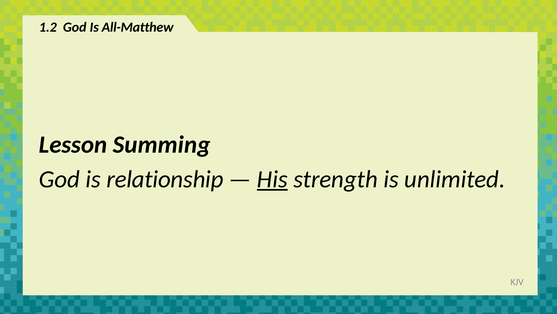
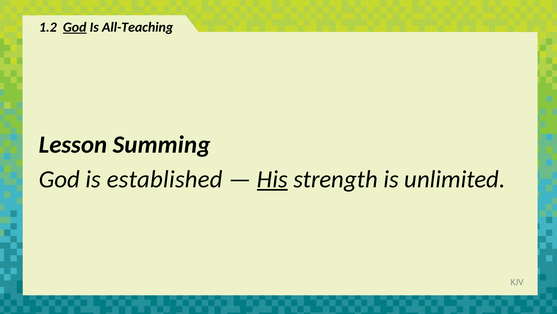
God at (75, 27) underline: none -> present
All-Matthew: All-Matthew -> All-Teaching
relationship: relationship -> established
